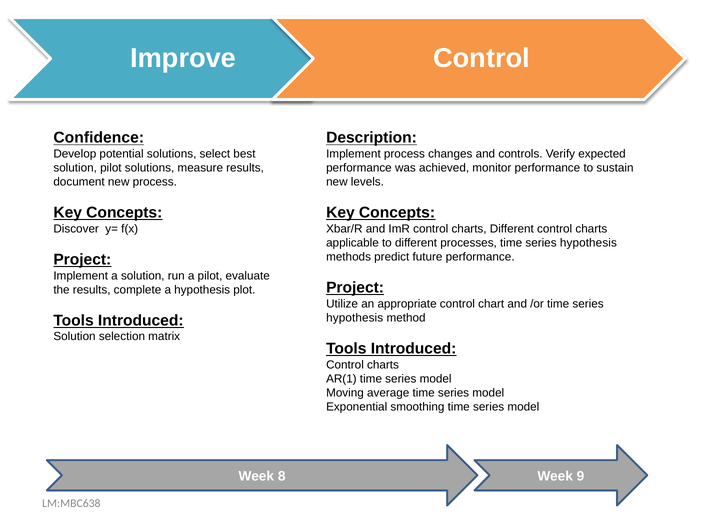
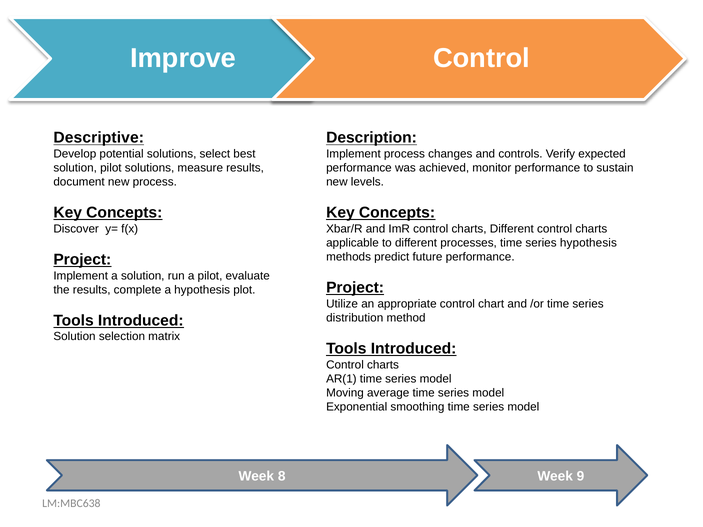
Confidence: Confidence -> Descriptive
hypothesis at (355, 318): hypothesis -> distribution
